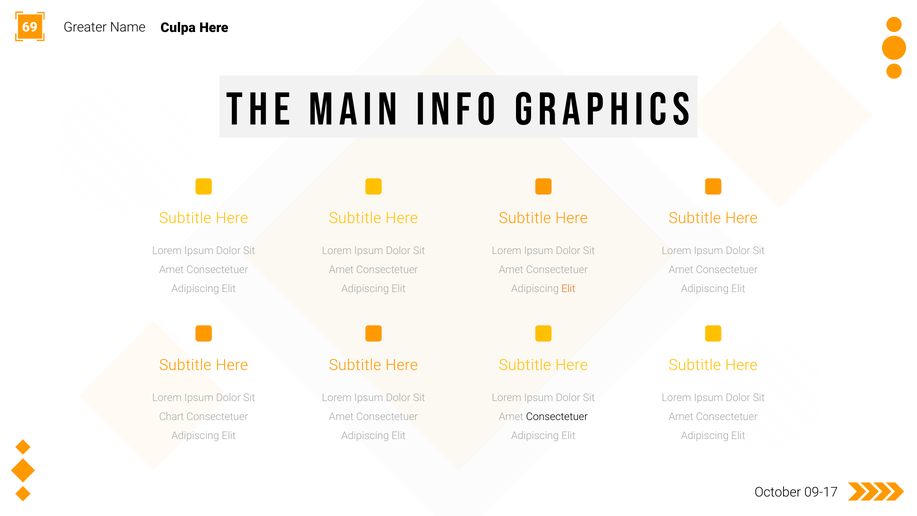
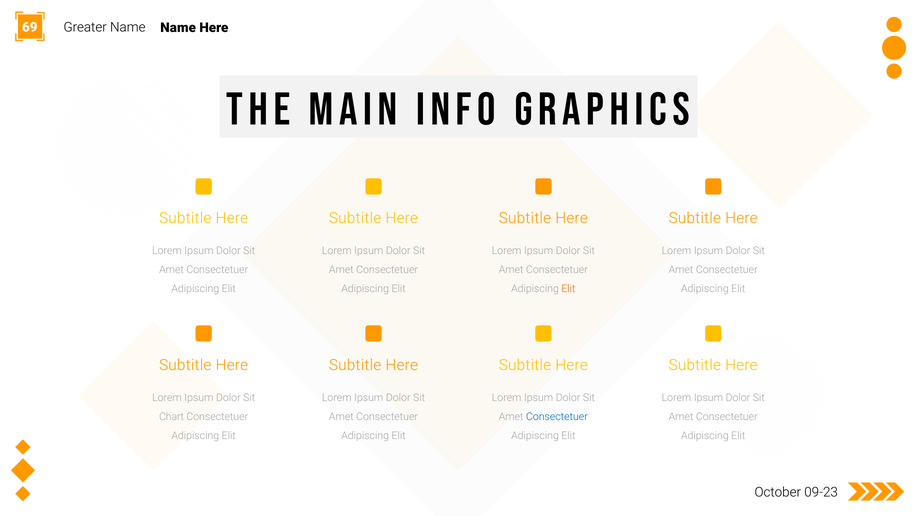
69 Culpa: Culpa -> Name
Consectetuer at (557, 417) colour: black -> blue
09-17: 09-17 -> 09-23
